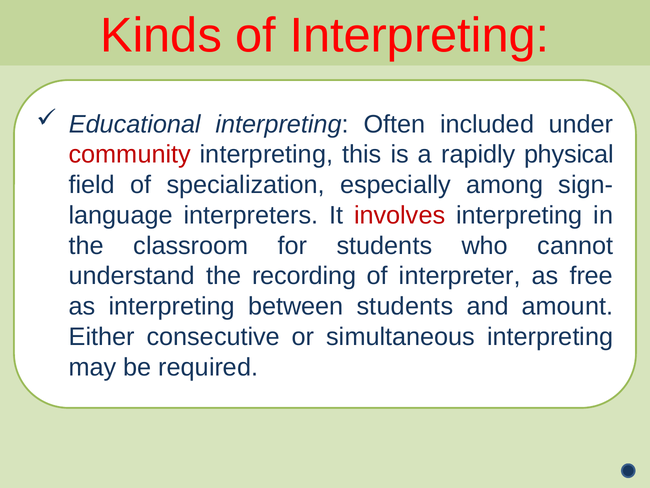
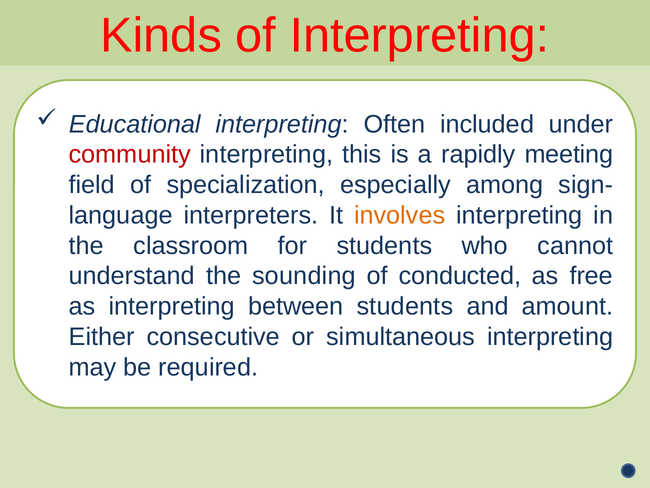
physical: physical -> meeting
involves colour: red -> orange
recording: recording -> sounding
interpreter: interpreter -> conducted
